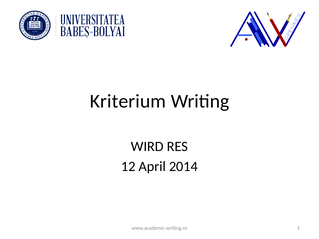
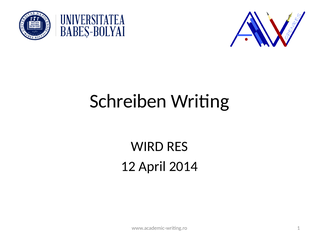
Kriterium: Kriterium -> Schreiben
